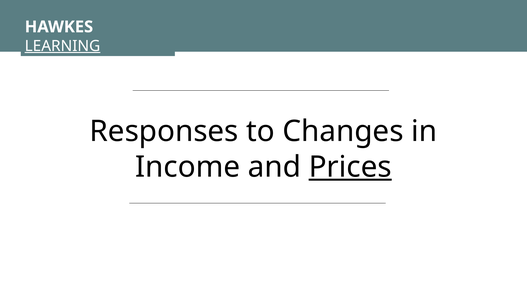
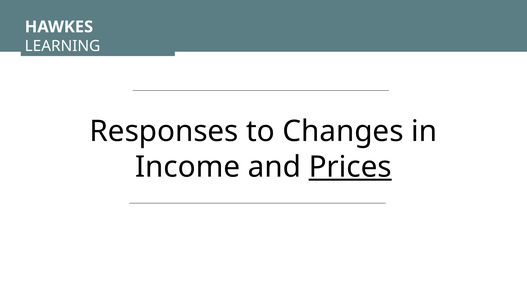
LEARNING underline: present -> none
